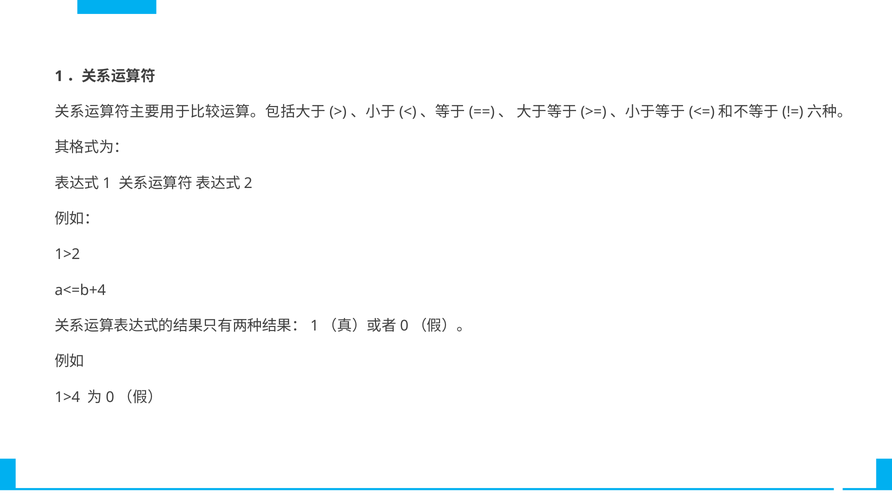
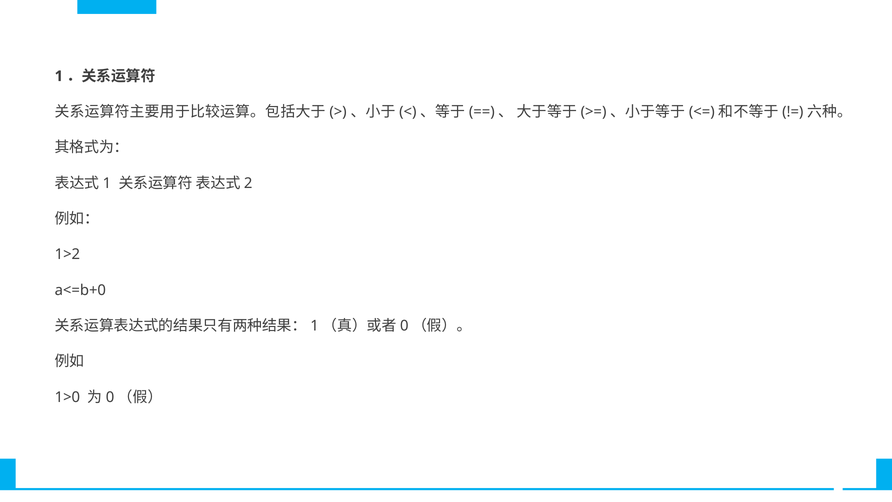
a<=b+4: a<=b+4 -> a<=b+0
1>4: 1>4 -> 1>0
